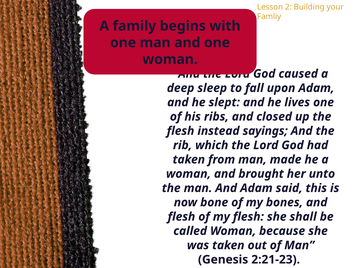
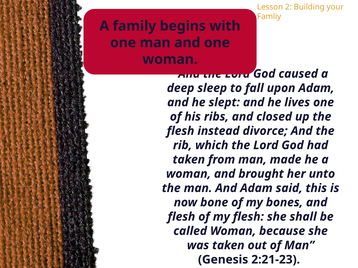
sayings: sayings -> divorce
